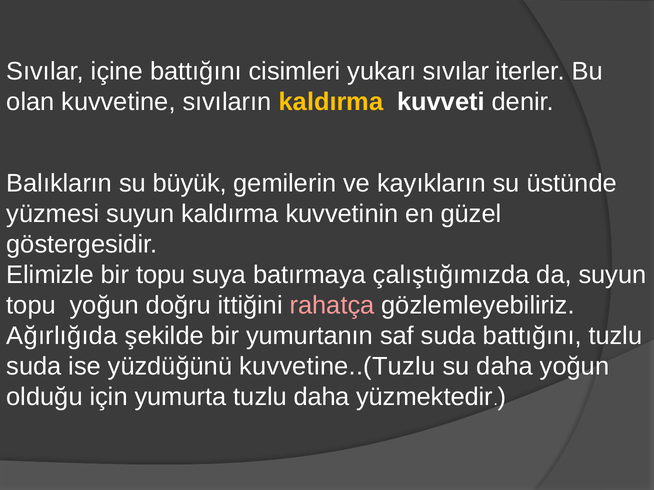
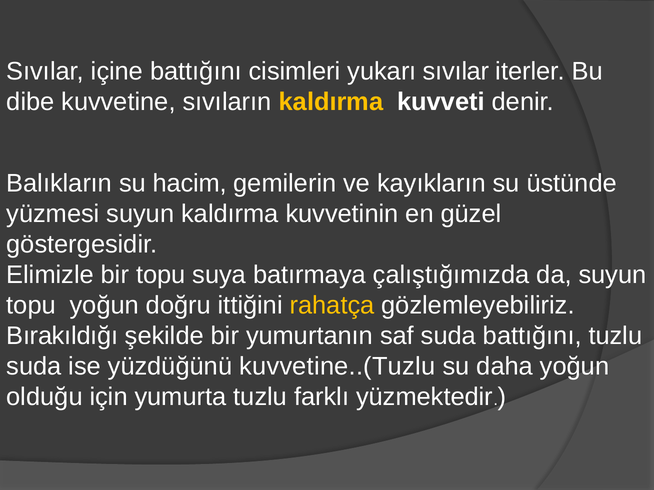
olan: olan -> dibe
büyük: büyük -> hacim
rahatça colour: pink -> yellow
Ağırlığıda: Ağırlığıda -> Bırakıldığı
tuzlu daha: daha -> farklı
